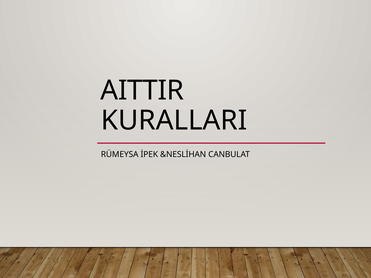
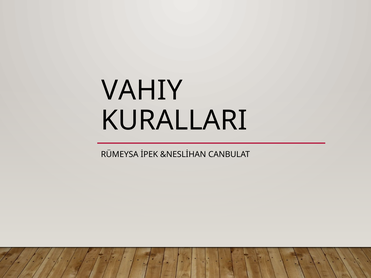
AITTIR: AITTIR -> VAHIY
